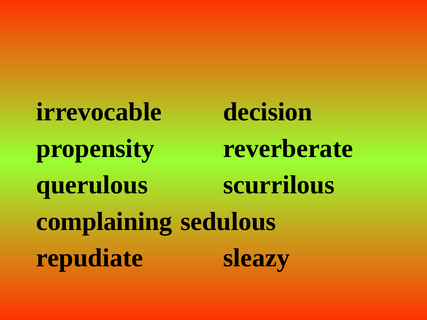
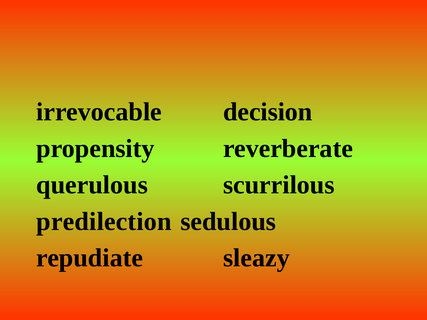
complaining: complaining -> predilection
